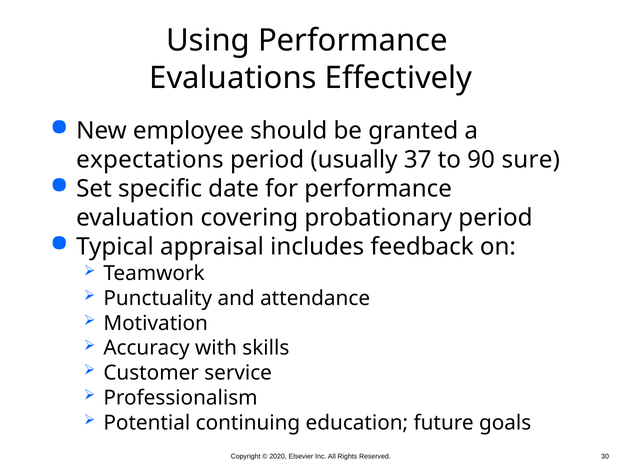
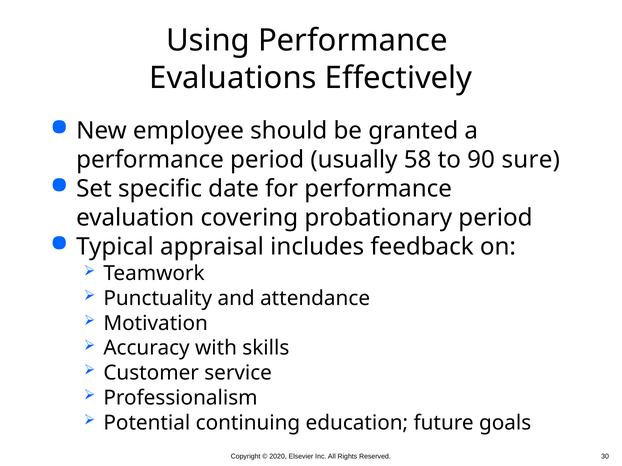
expectations at (150, 160): expectations -> performance
37: 37 -> 58
